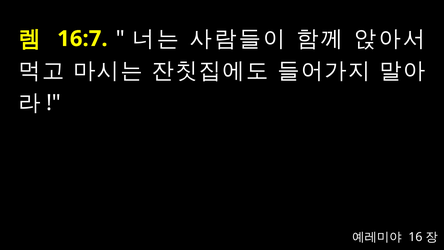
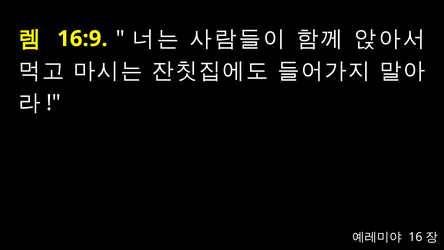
16:7: 16:7 -> 16:9
